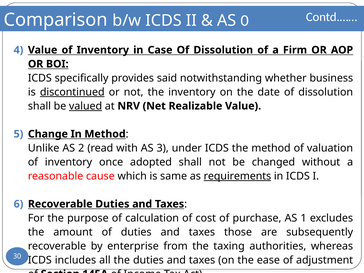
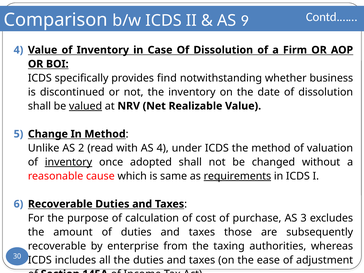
0: 0 -> 9
said: said -> find
discontinued underline: present -> none
AS 3: 3 -> 4
inventory at (69, 162) underline: none -> present
1: 1 -> 3
